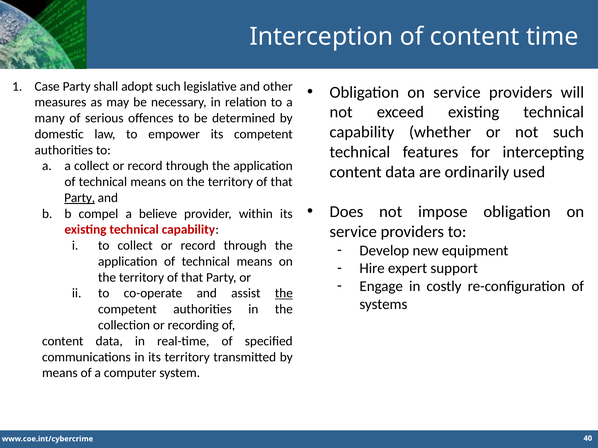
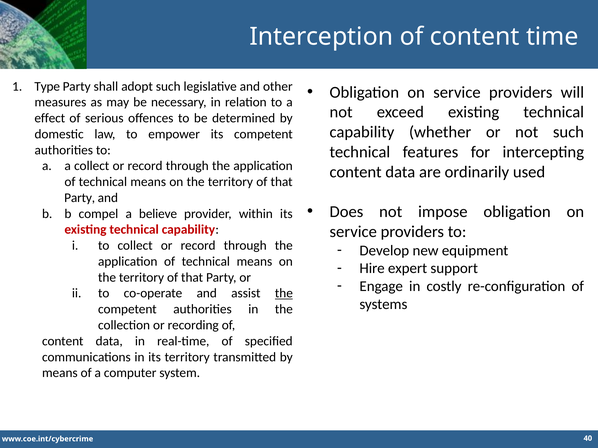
Case: Case -> Type
many: many -> effect
Party at (80, 198) underline: present -> none
